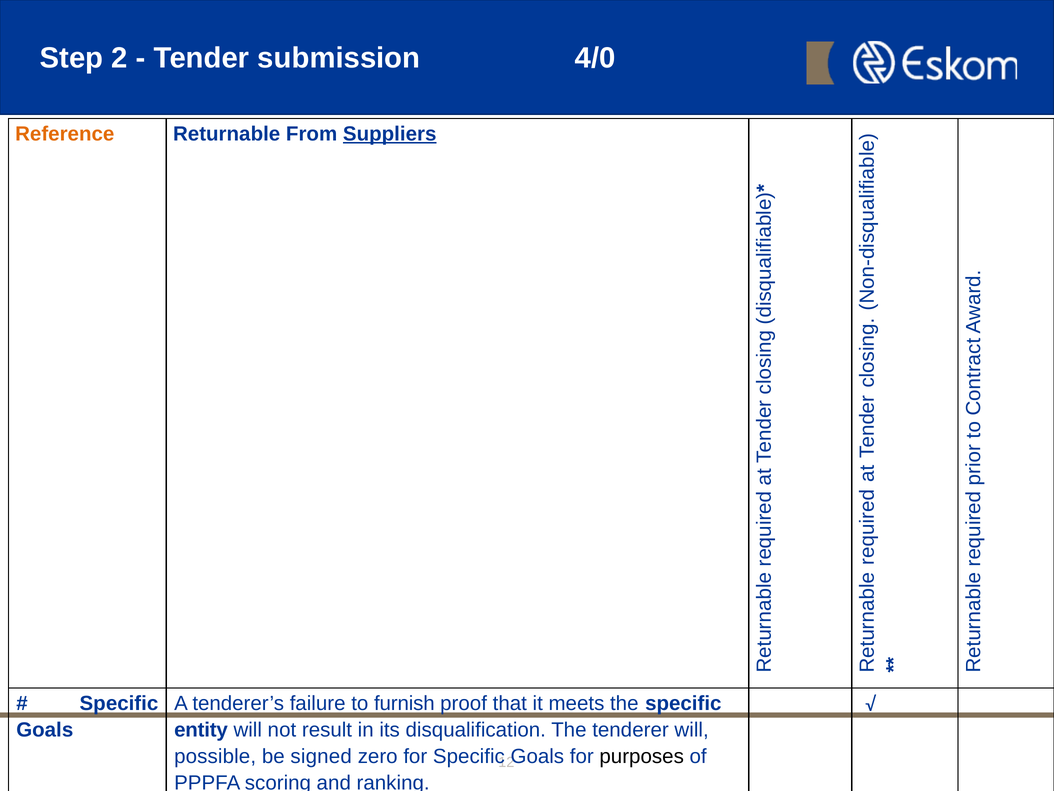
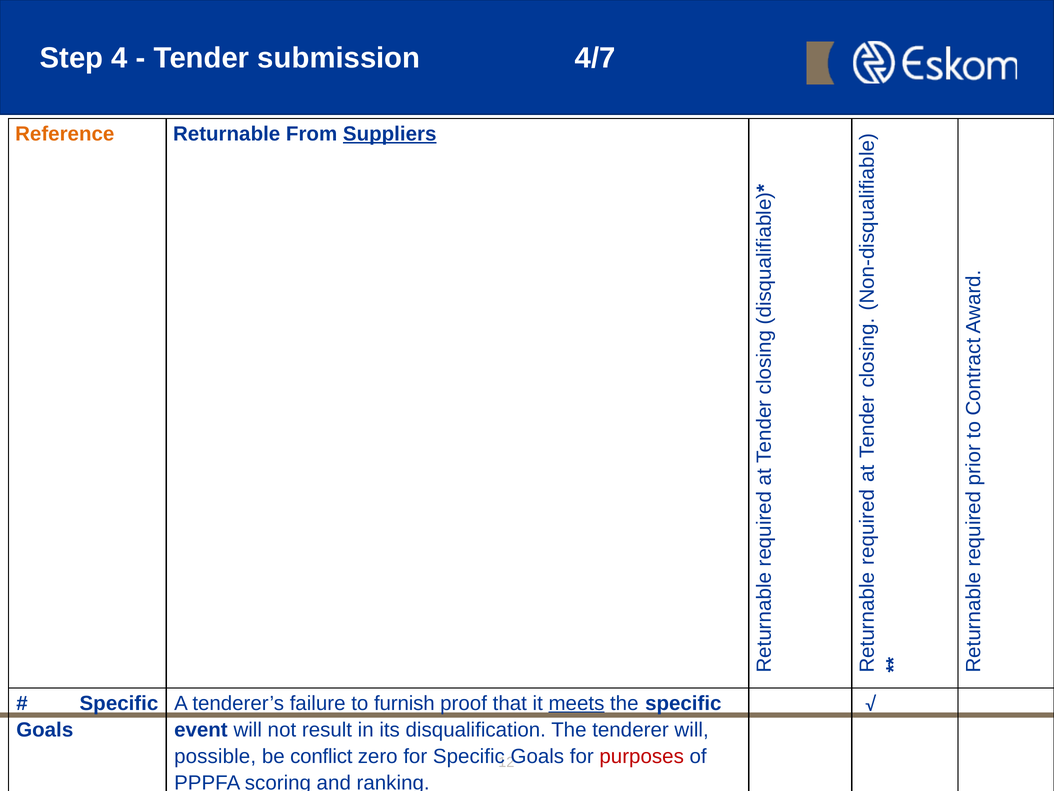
2: 2 -> 4
4/0: 4/0 -> 4/7
meets underline: none -> present
entity: entity -> event
signed: signed -> conflict
purposes colour: black -> red
